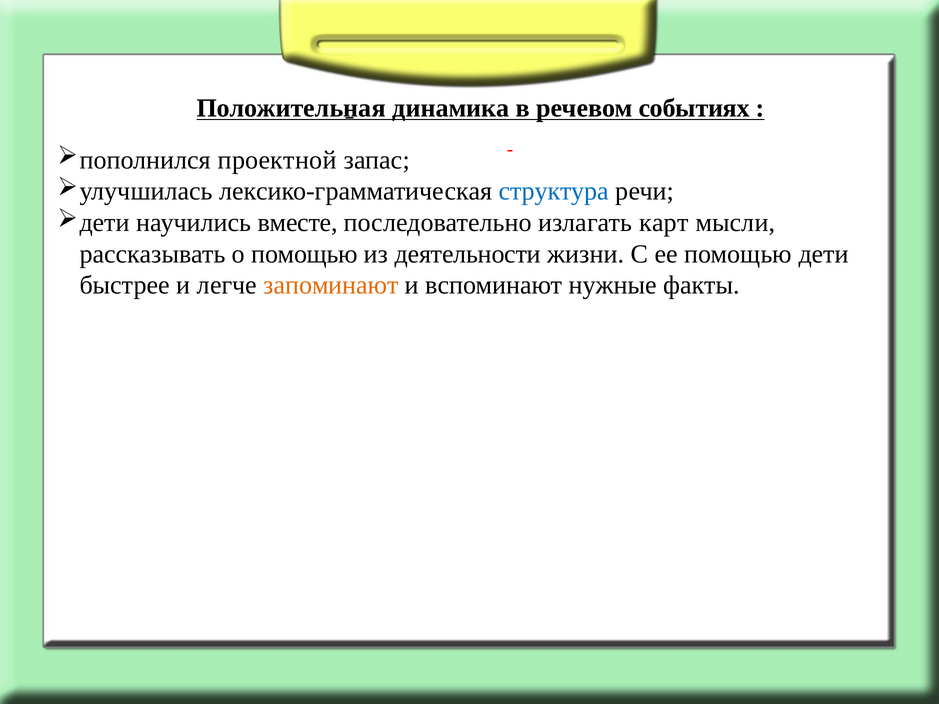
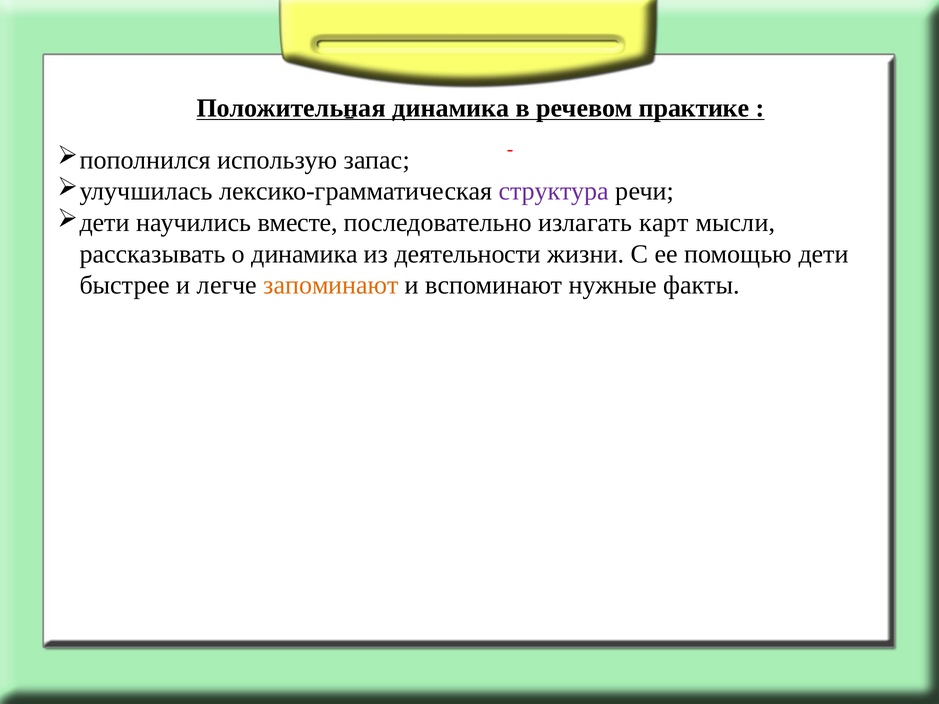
событиях: событиях -> практике
проектной: проектной -> использую
структура colour: blue -> purple
о помощью: помощью -> динамика
